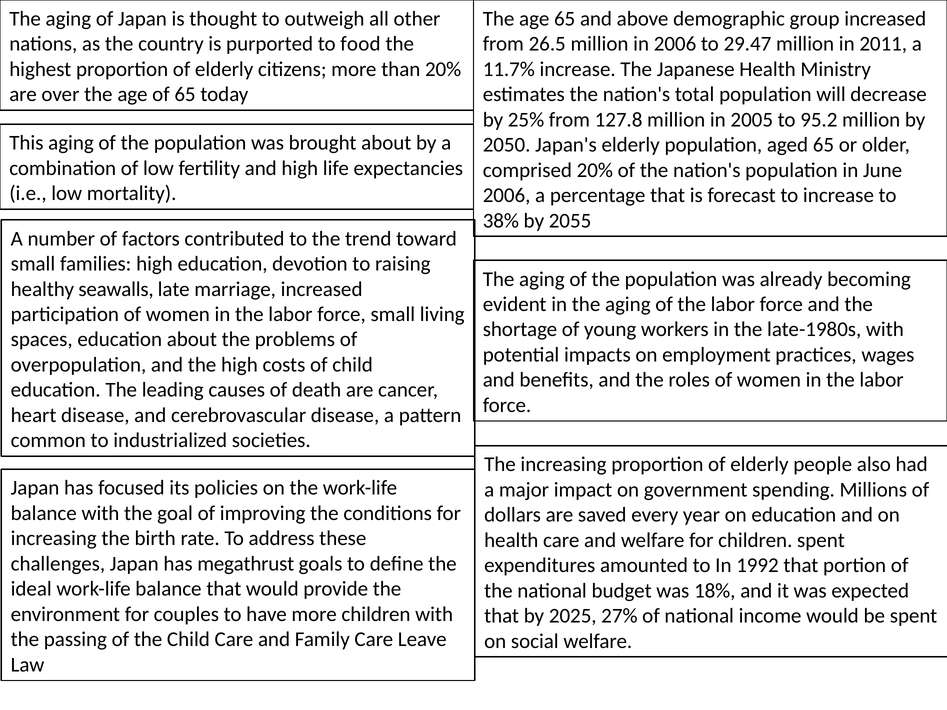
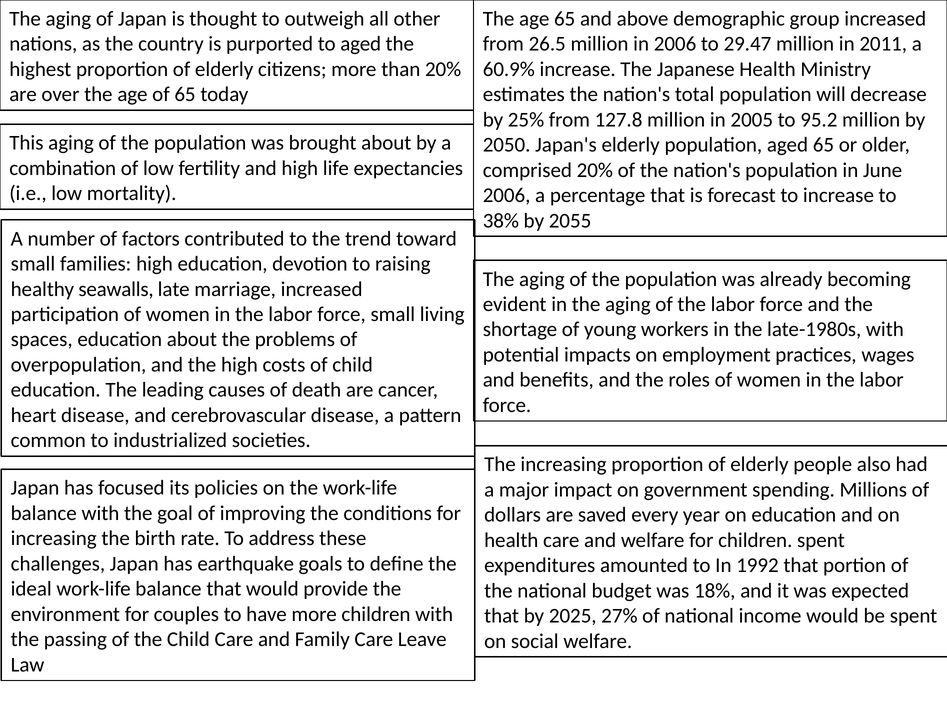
to food: food -> aged
11.7%: 11.7% -> 60.9%
megathrust: megathrust -> earthquake
